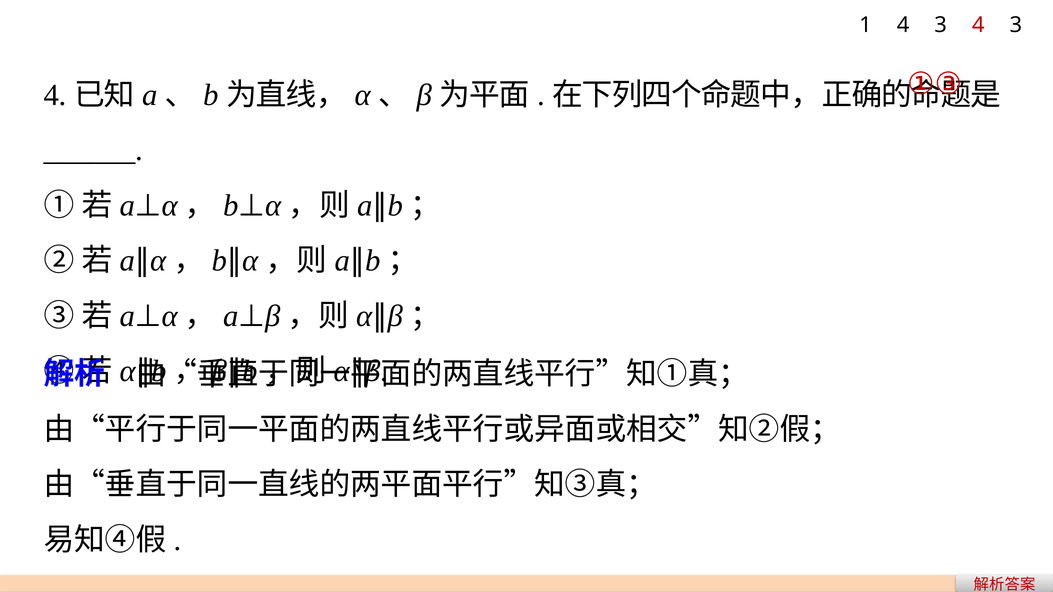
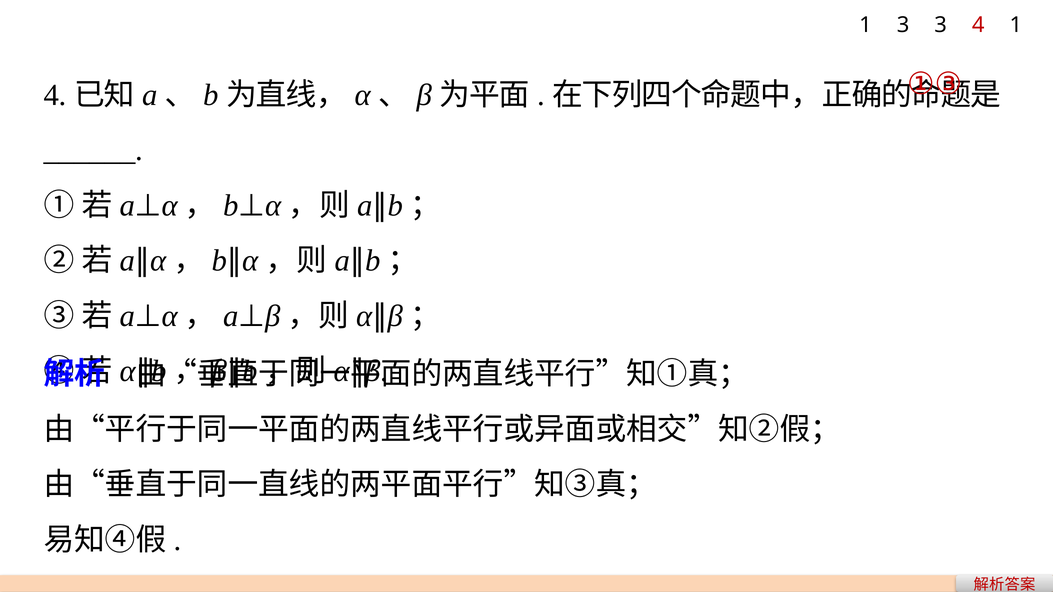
1 4: 4 -> 3
3 4 3: 3 -> 1
